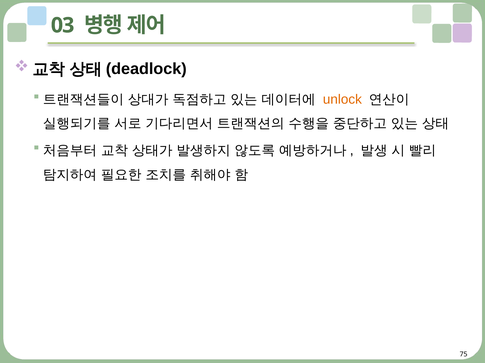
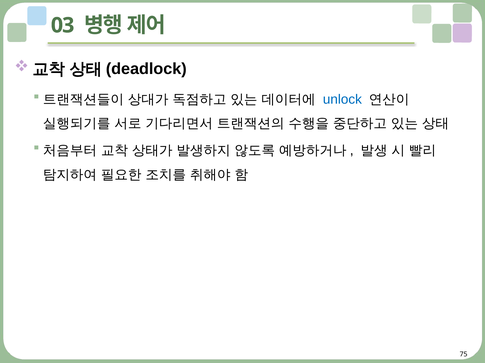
unlock colour: orange -> blue
